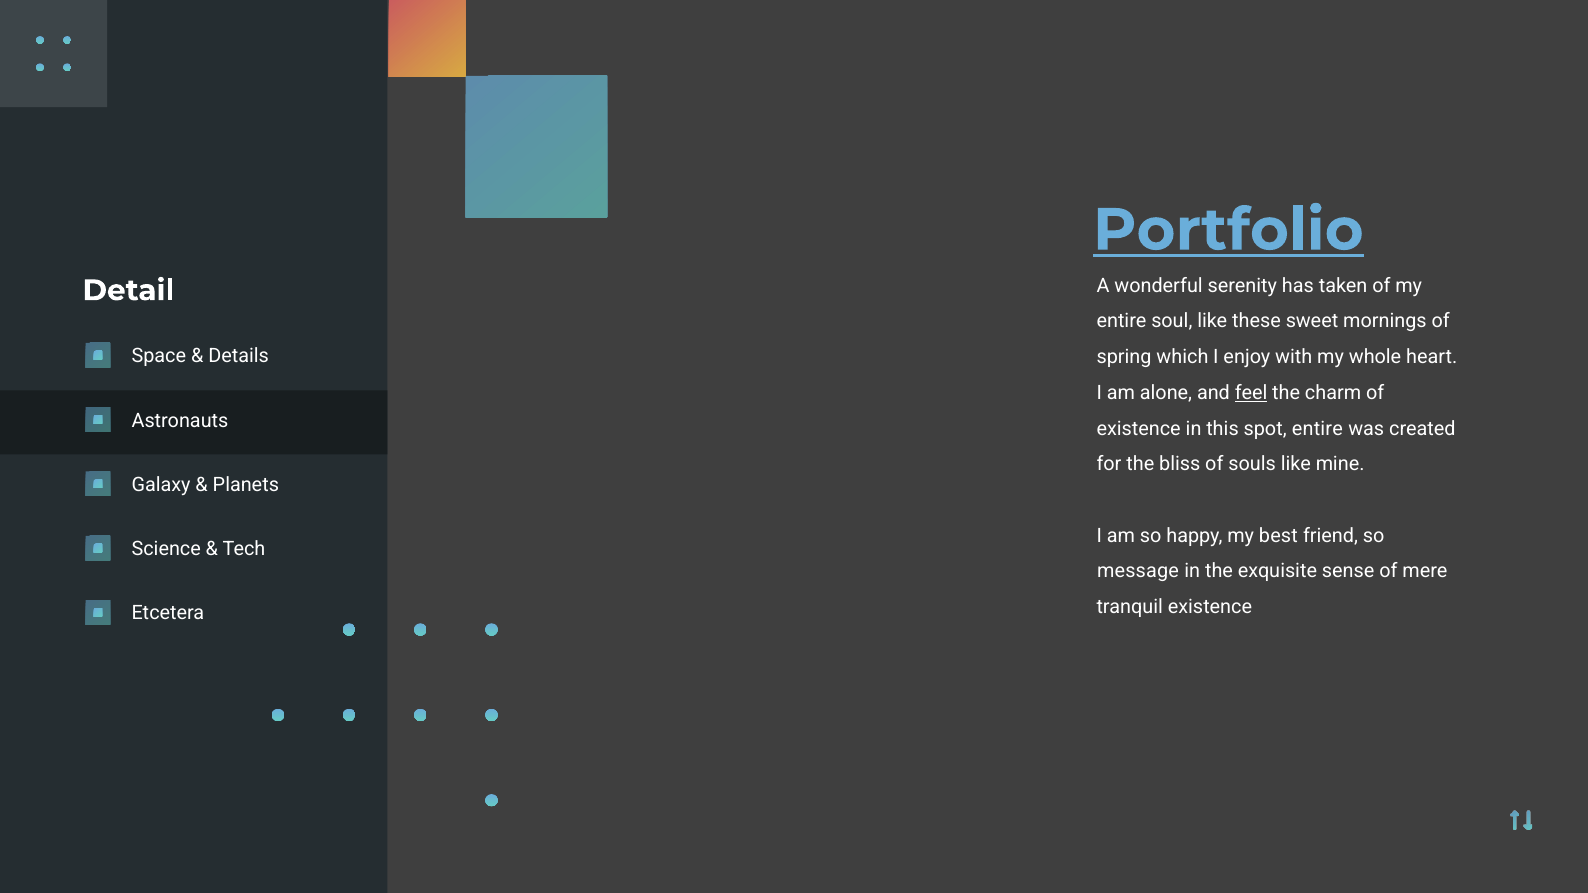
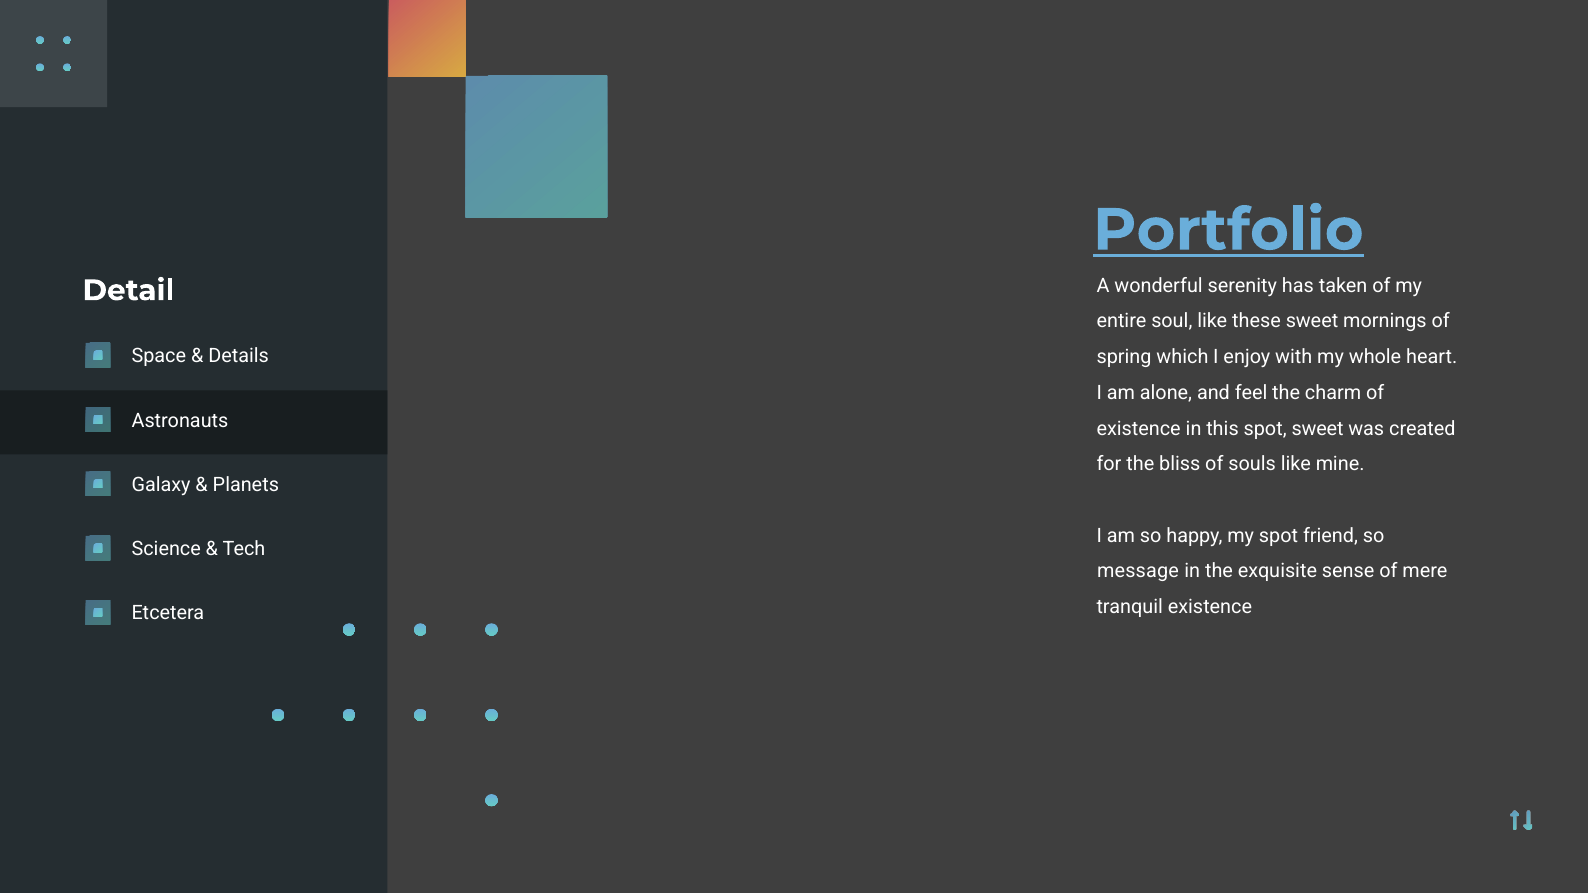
feel underline: present -> none
spot entire: entire -> sweet
my best: best -> spot
